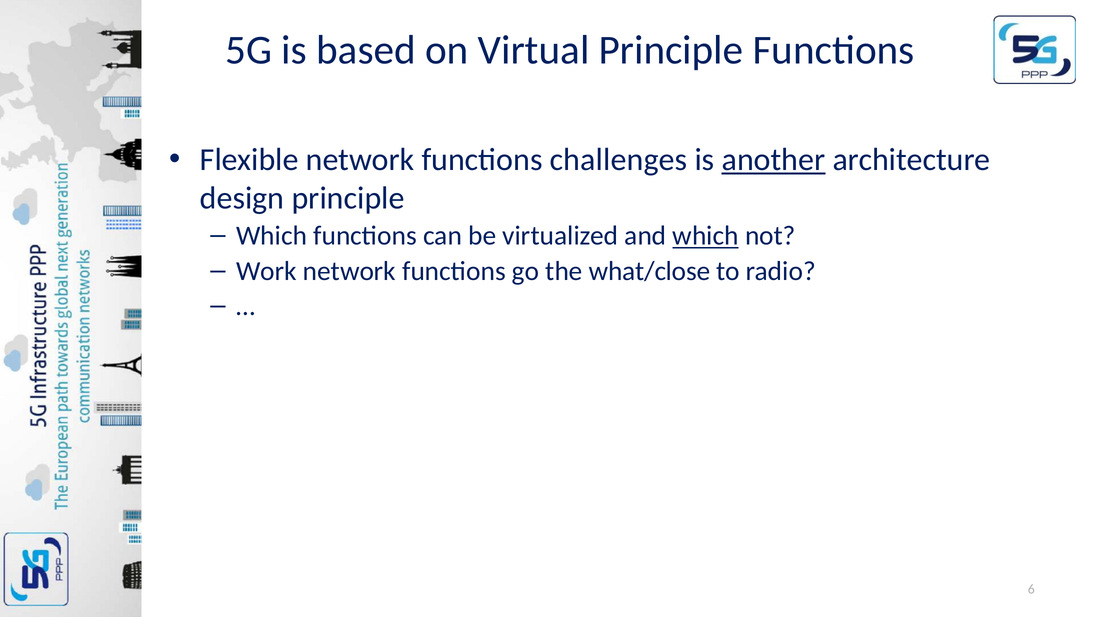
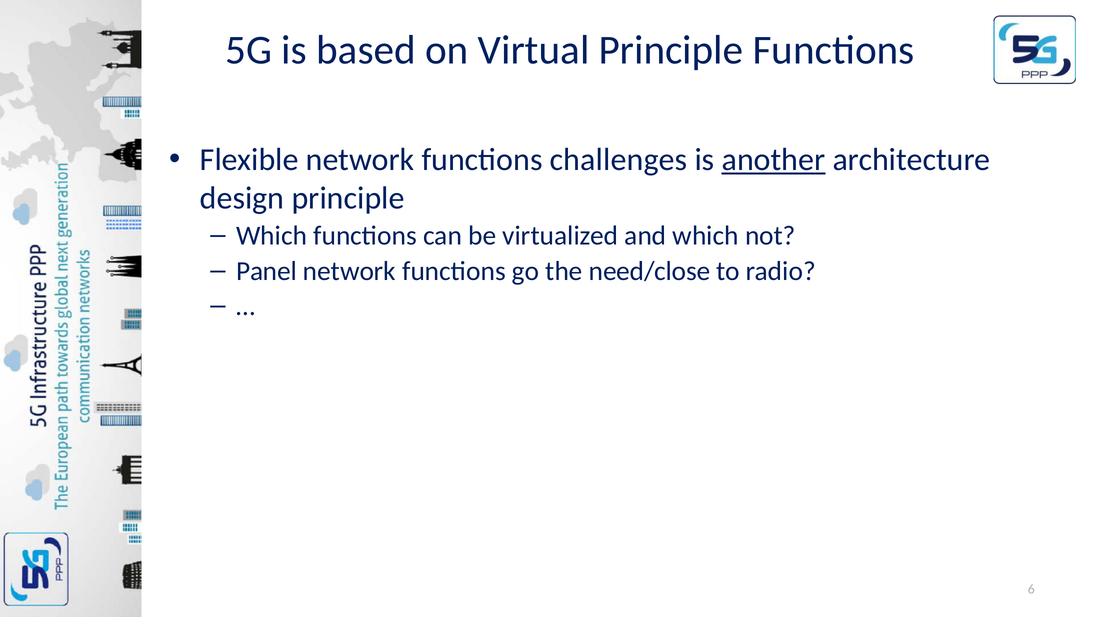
which at (706, 236) underline: present -> none
Work: Work -> Panel
what/close: what/close -> need/close
